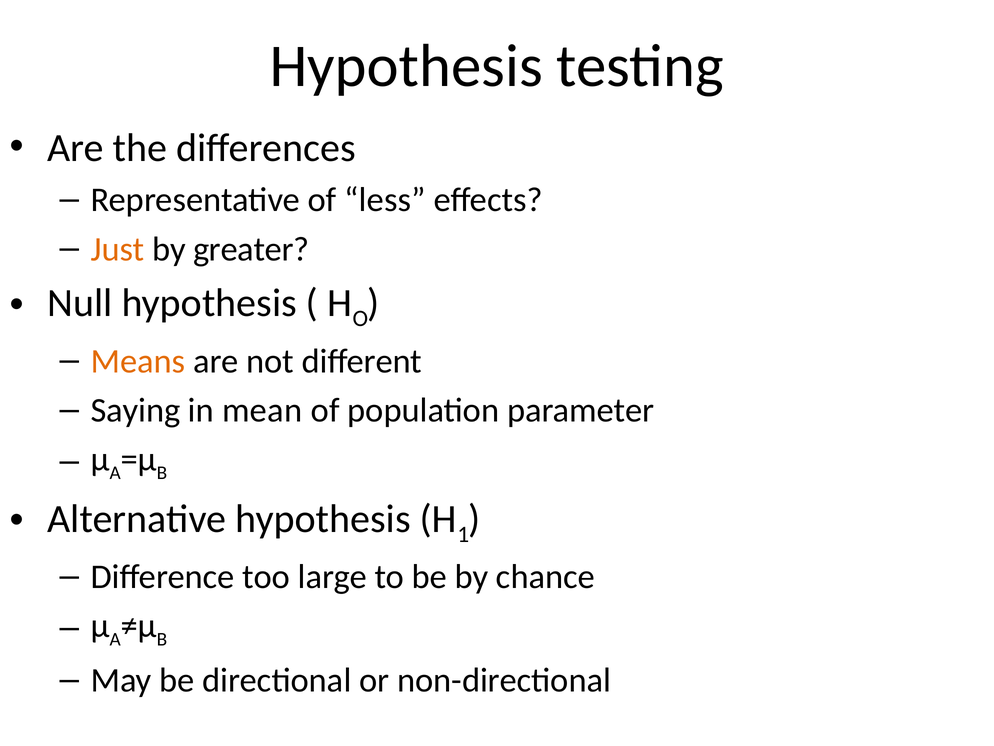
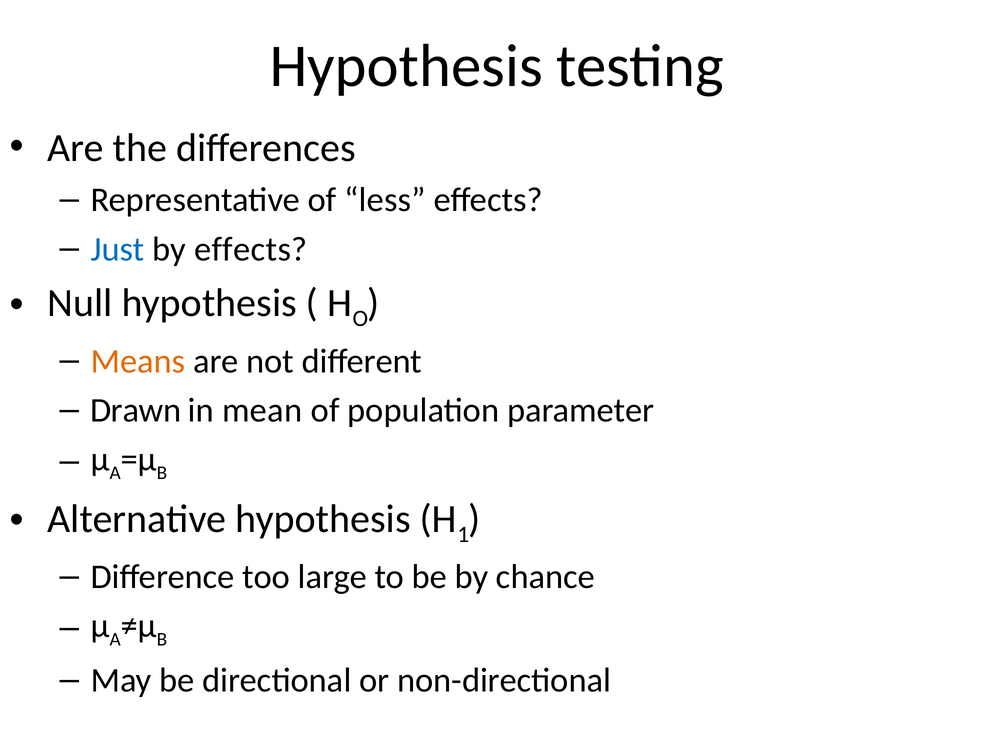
Just colour: orange -> blue
by greater: greater -> effects
Saying: Saying -> Drawn
